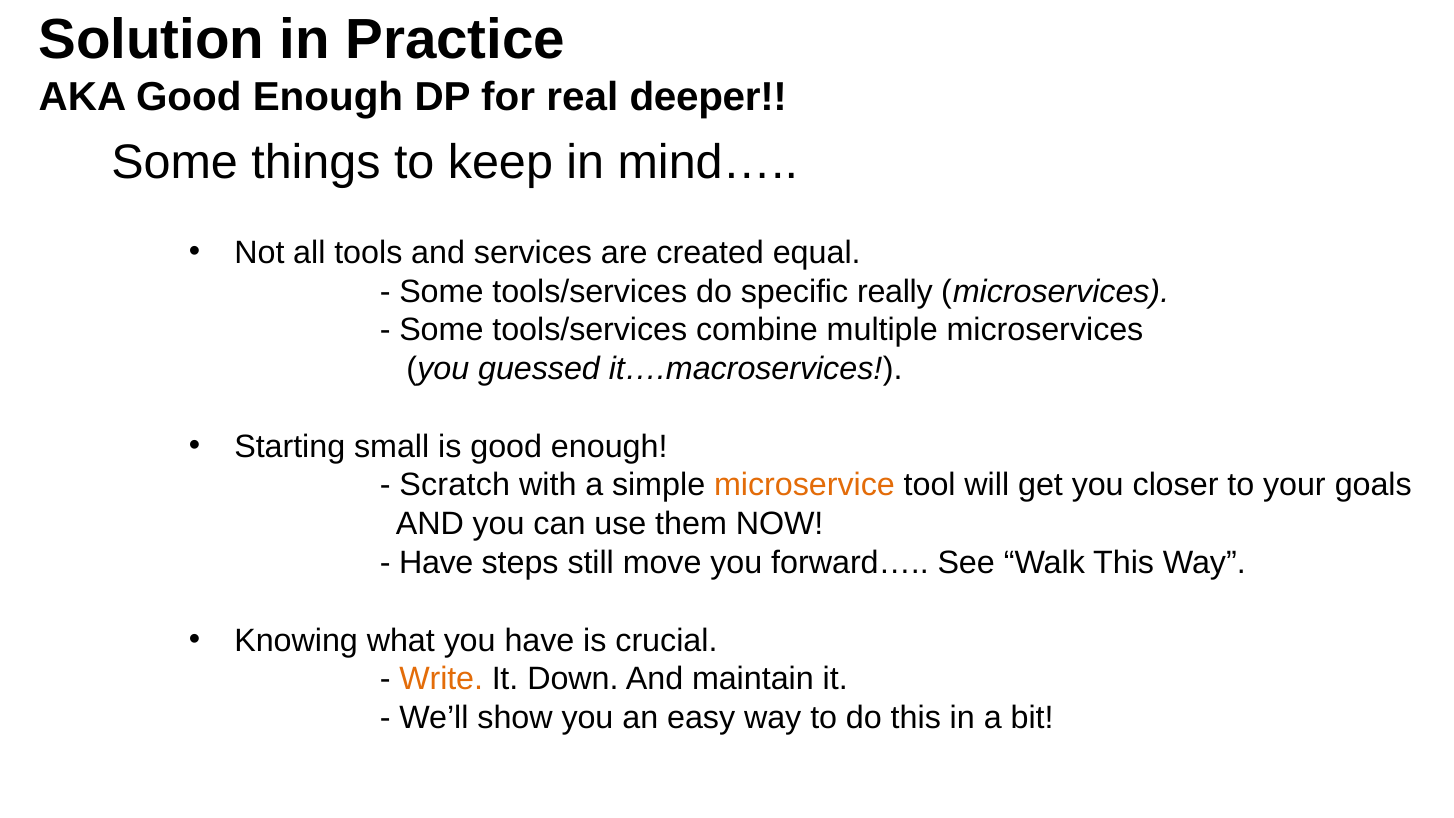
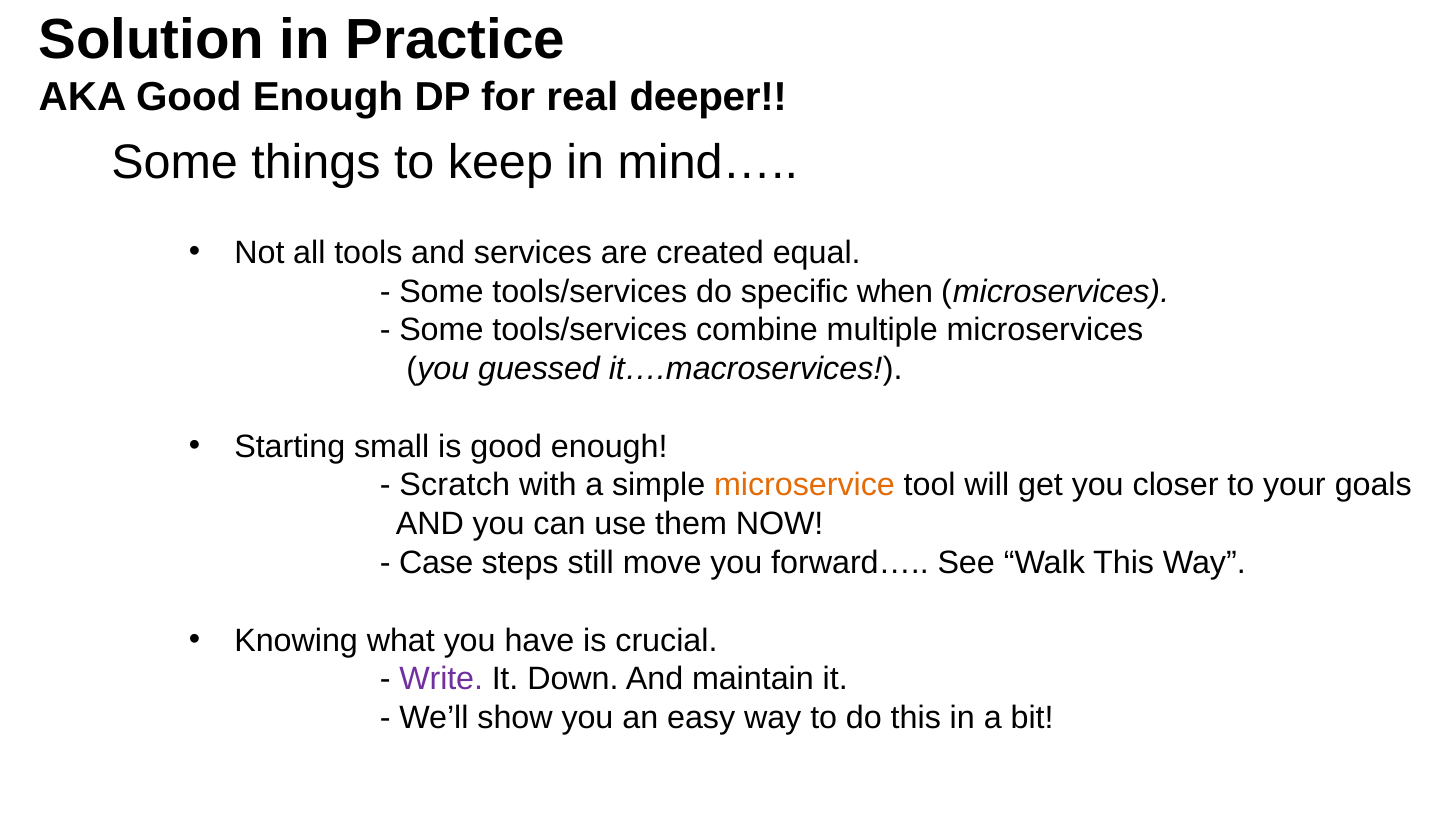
really: really -> when
Have at (436, 563): Have -> Case
Write colour: orange -> purple
